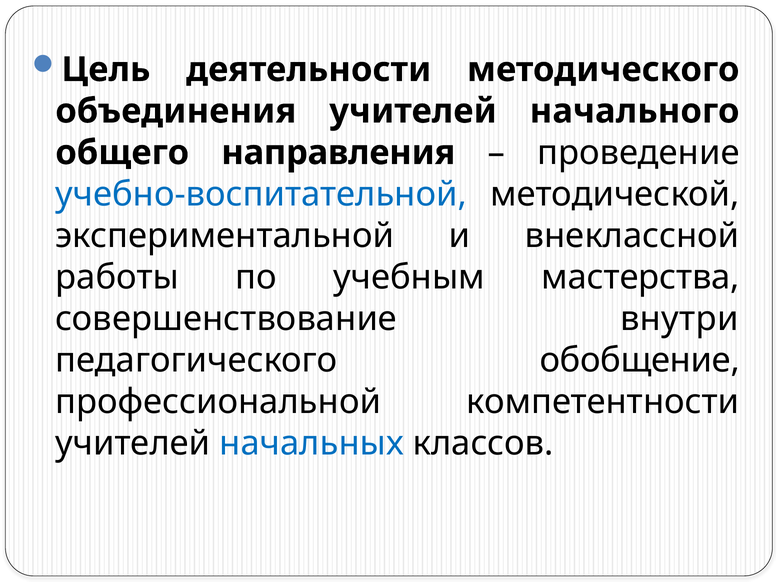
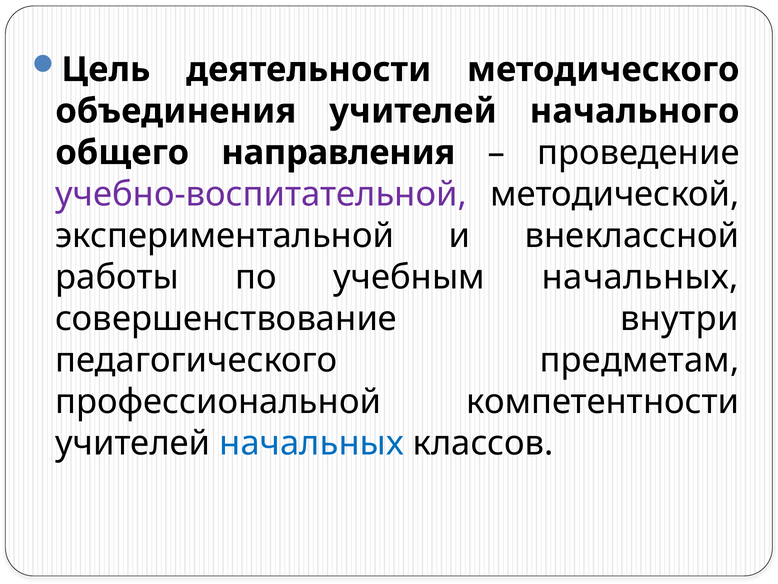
учебно-воспитательной colour: blue -> purple
учебным мастерства: мастерства -> начальных
обобщение: обобщение -> предметам
